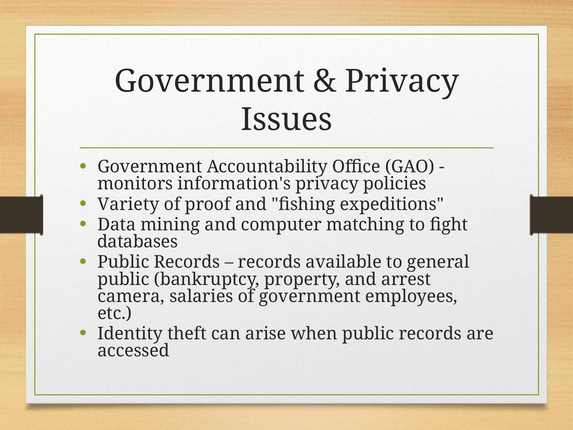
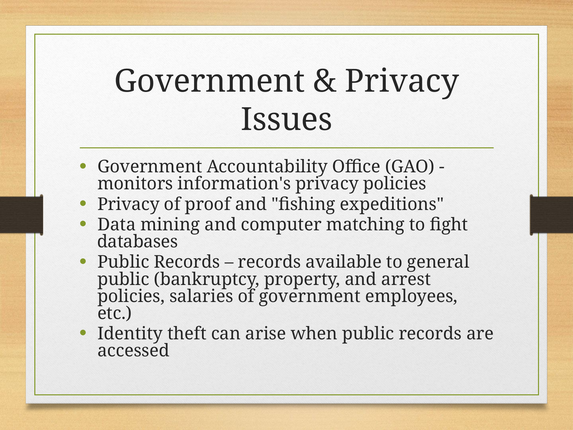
Variety at (128, 204): Variety -> Privacy
camera at (131, 296): camera -> policies
